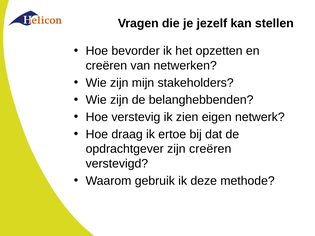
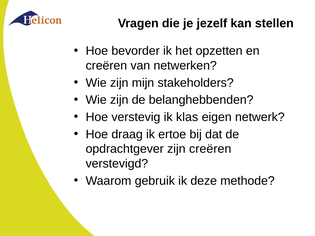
zien: zien -> klas
